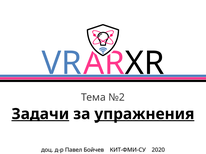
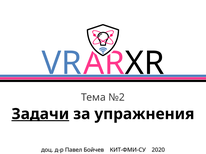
упражнения underline: present -> none
